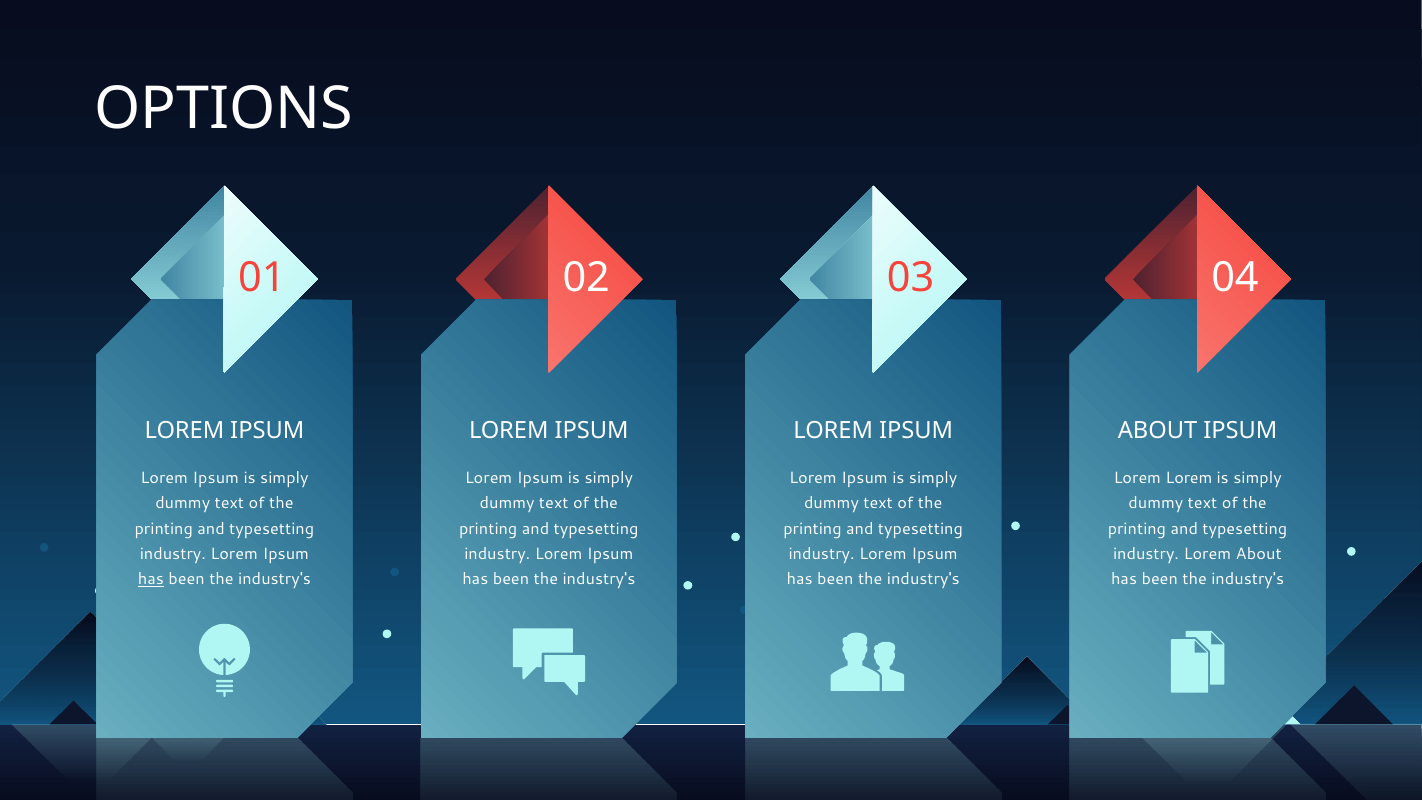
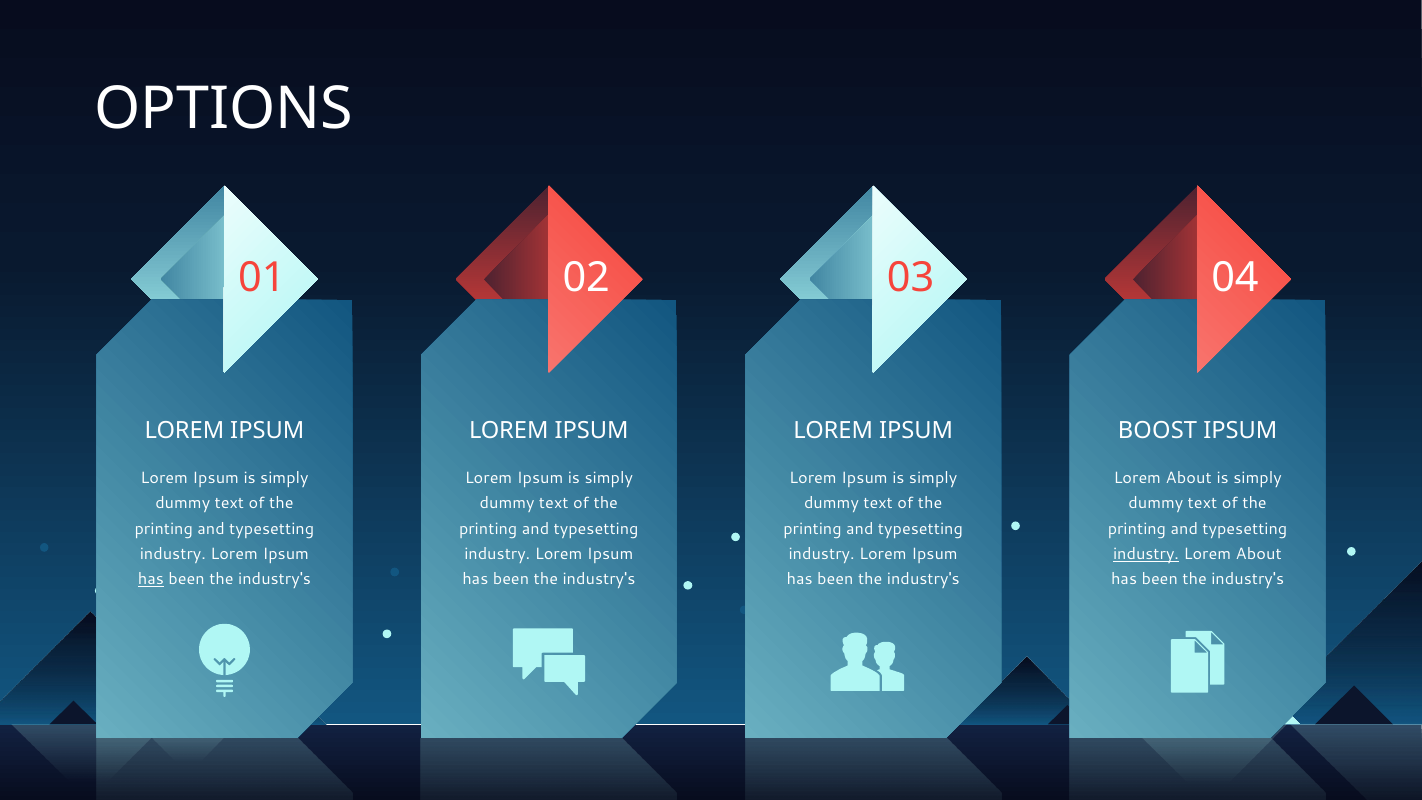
ABOUT at (1158, 430): ABOUT -> BOOST
Lorem at (1189, 478): Lorem -> About
industry at (1146, 554) underline: none -> present
